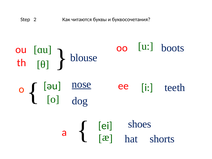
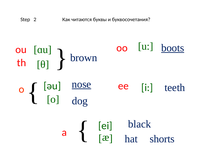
boots underline: none -> present
blouse: blouse -> brown
shoes: shoes -> black
